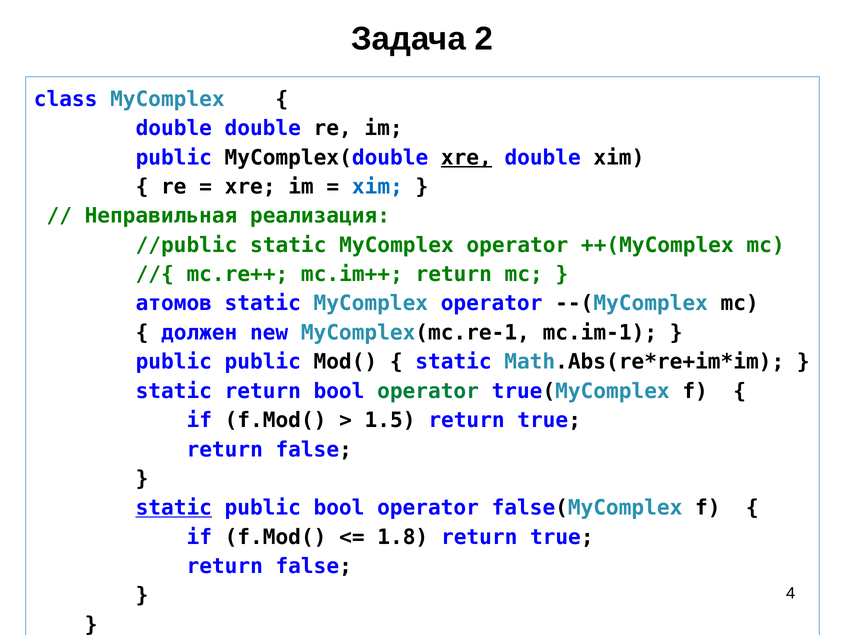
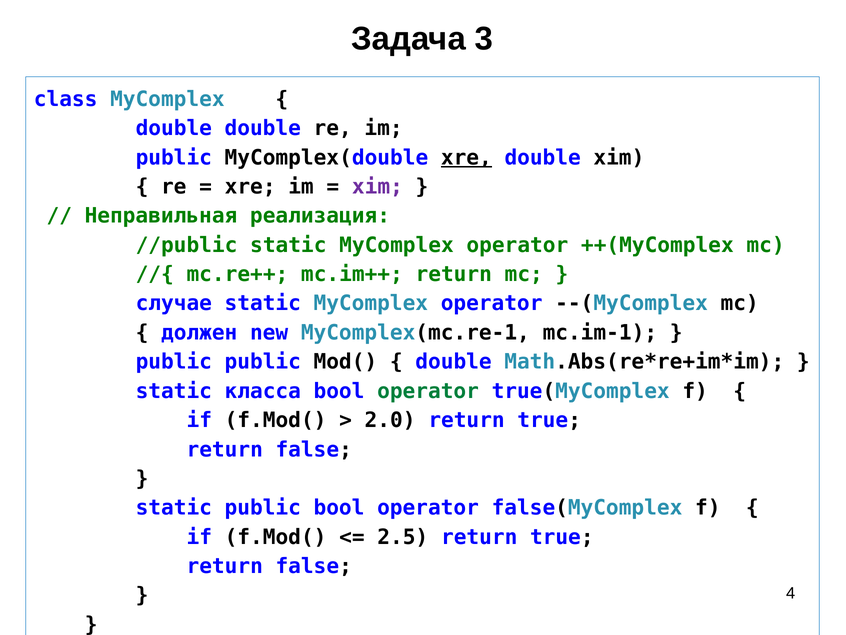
2: 2 -> 3
xim at (377, 187) colour: blue -> purple
атомов: атомов -> случае
static at (454, 362): static -> double
static return: return -> класса
1.5: 1.5 -> 2.0
static at (174, 508) underline: present -> none
1.8: 1.8 -> 2.5
